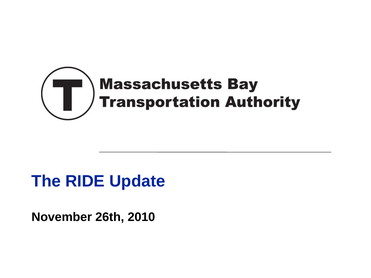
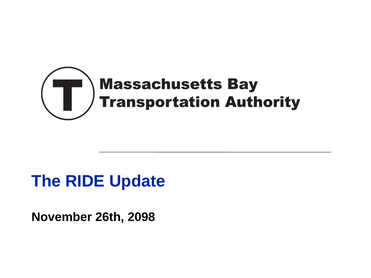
2010: 2010 -> 2098
